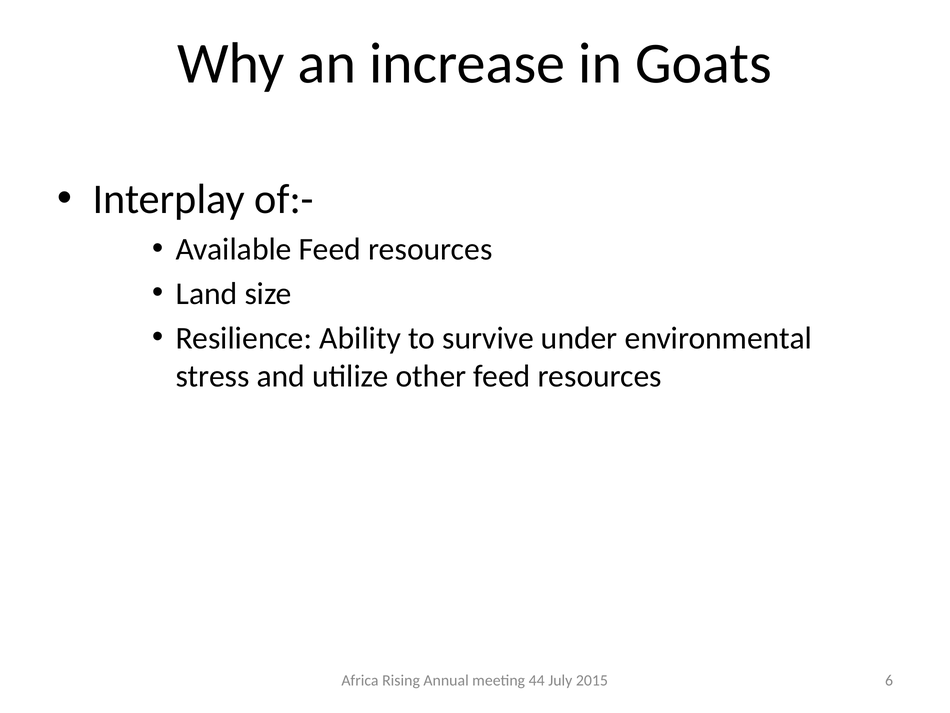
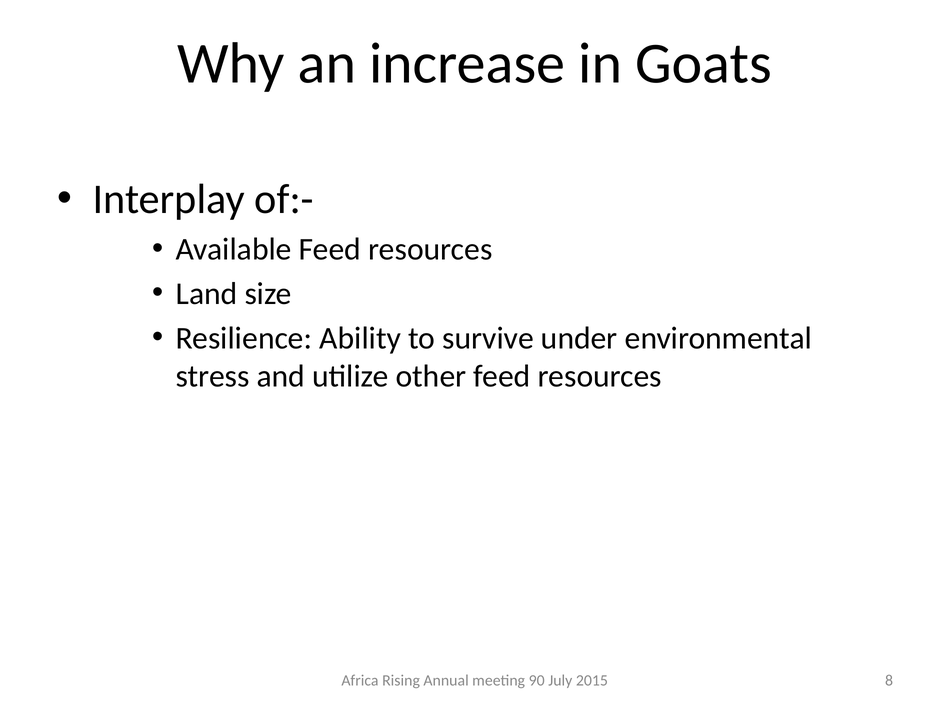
44: 44 -> 90
6: 6 -> 8
